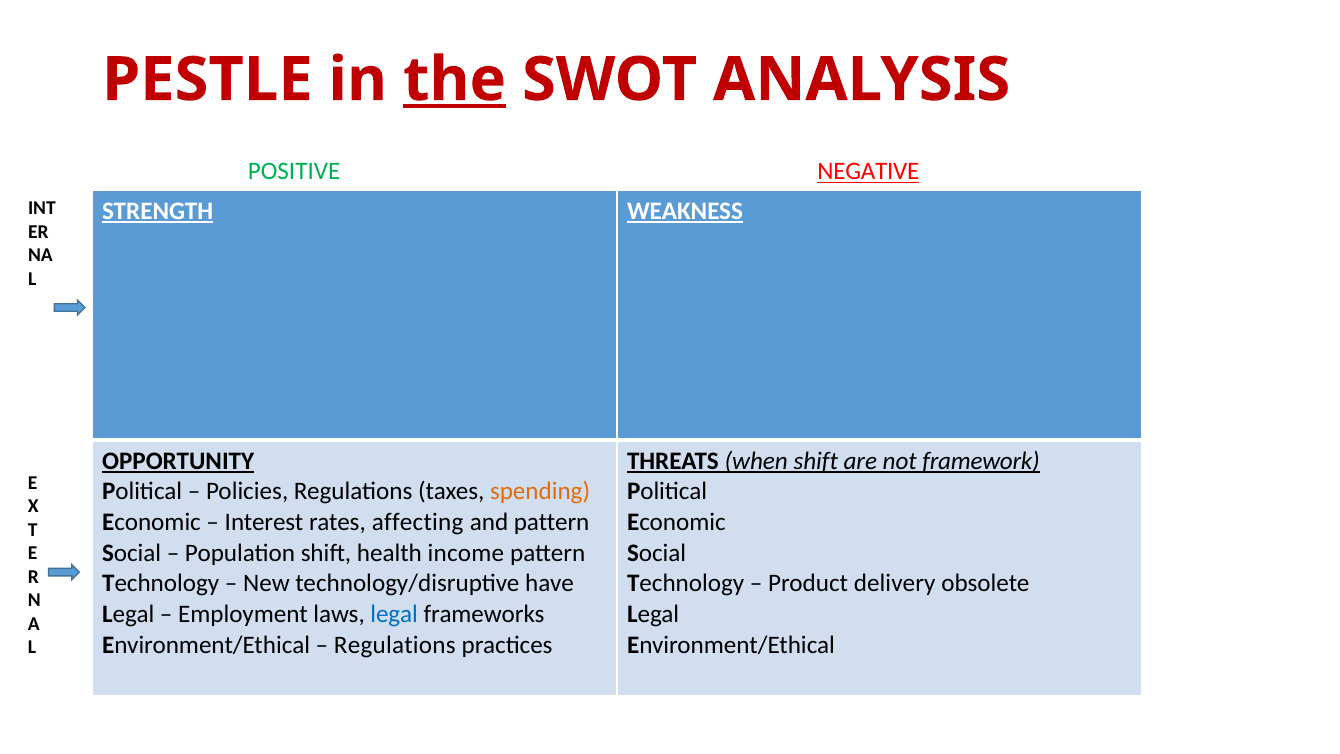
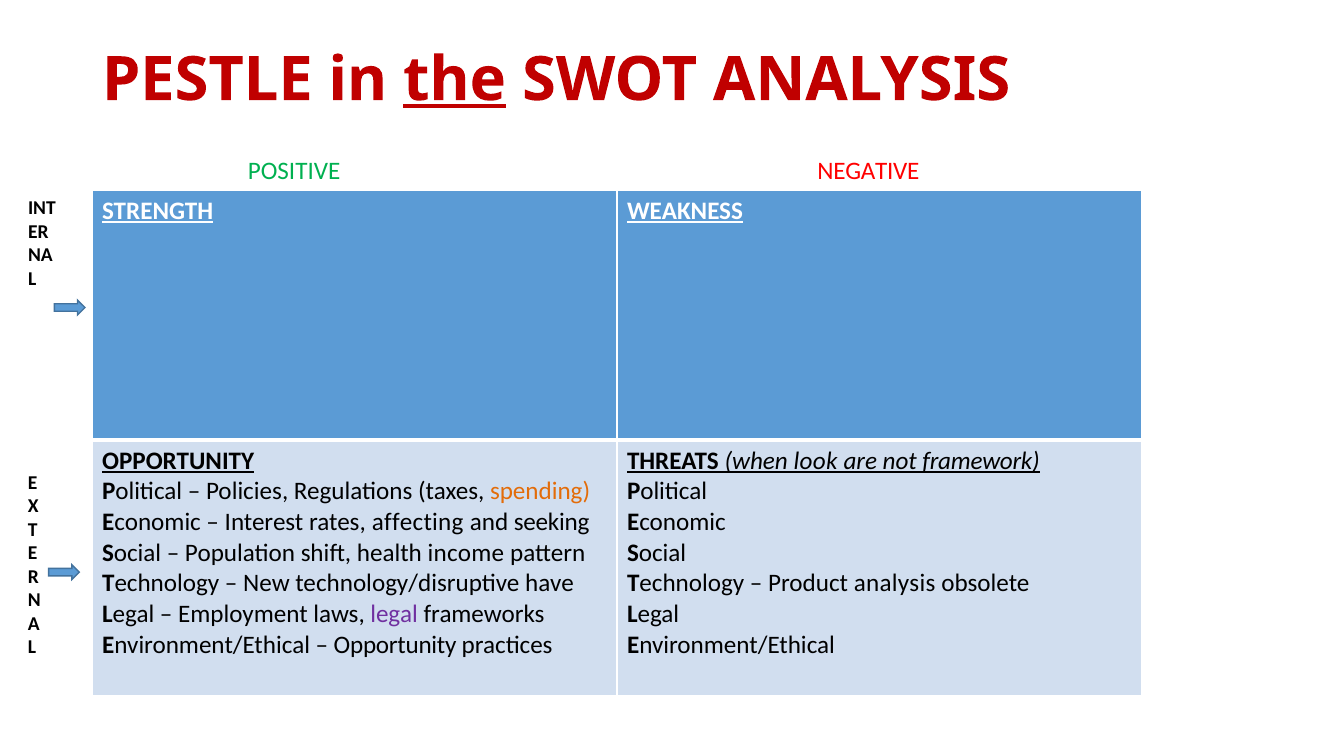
NEGATIVE underline: present -> none
when shift: shift -> look
and pattern: pattern -> seeking
Product delivery: delivery -> analysis
legal at (394, 614) colour: blue -> purple
Regulations at (395, 645): Regulations -> Opportunity
